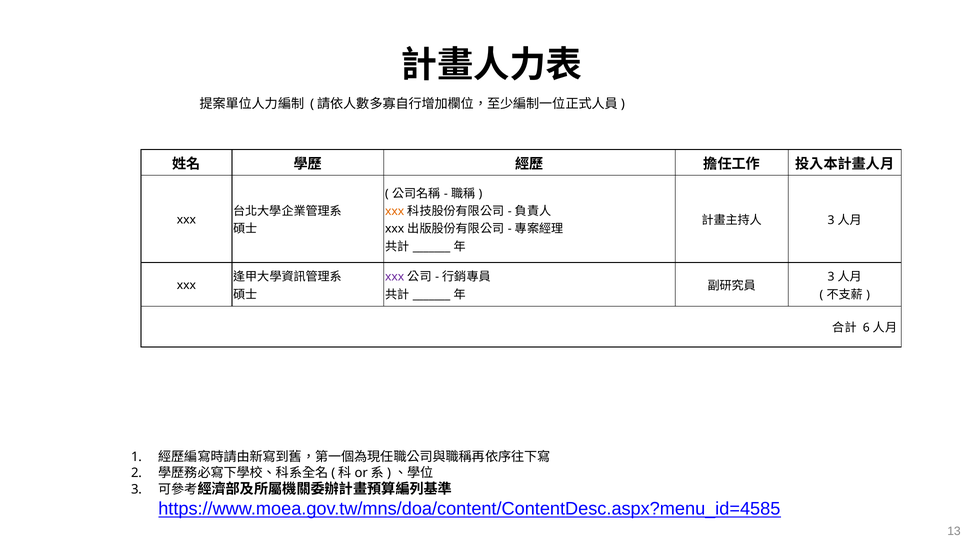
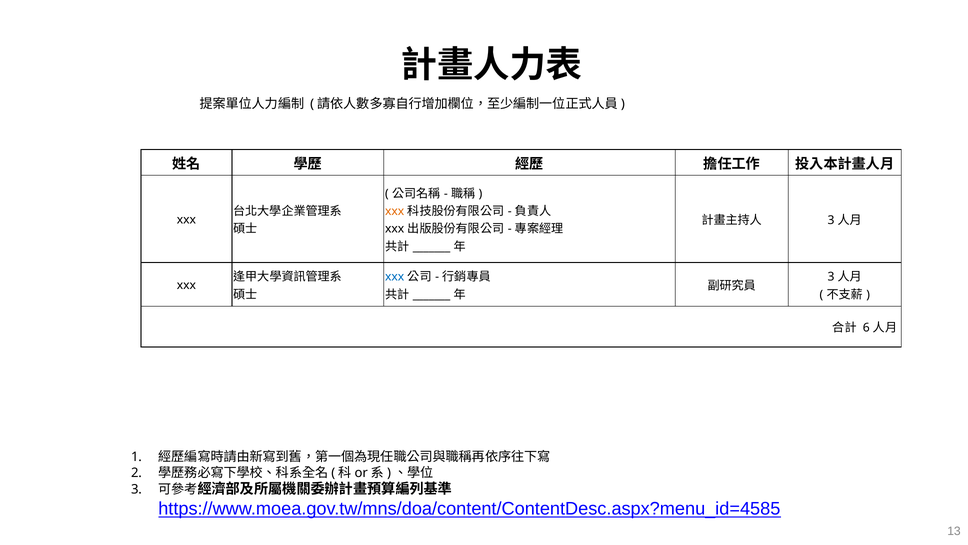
xxx at (395, 277) colour: purple -> blue
